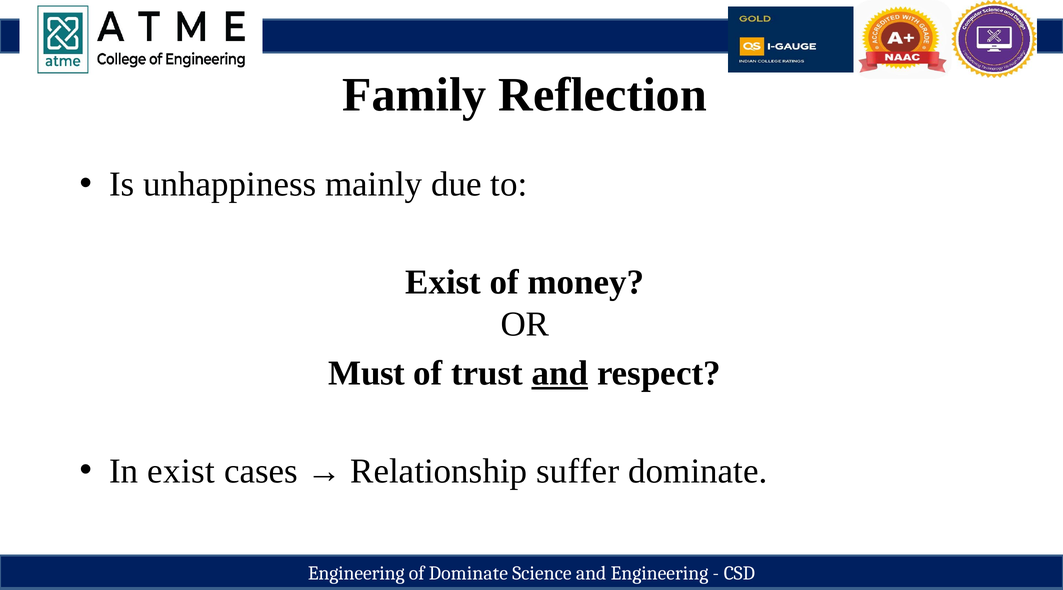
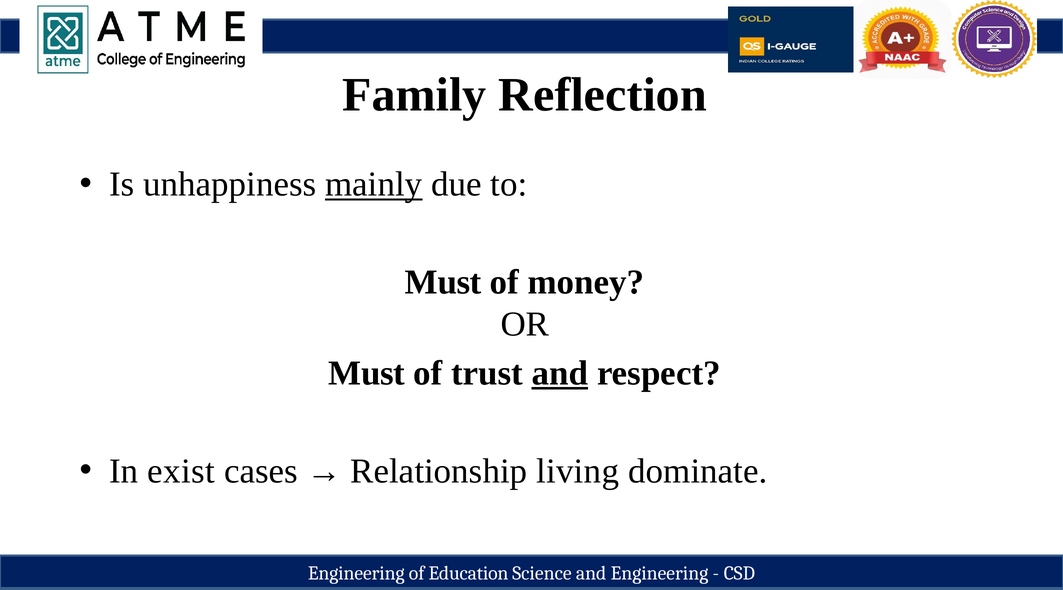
mainly underline: none -> present
Exist at (443, 283): Exist -> Must
suffer: suffer -> living
of Dominate: Dominate -> Education
